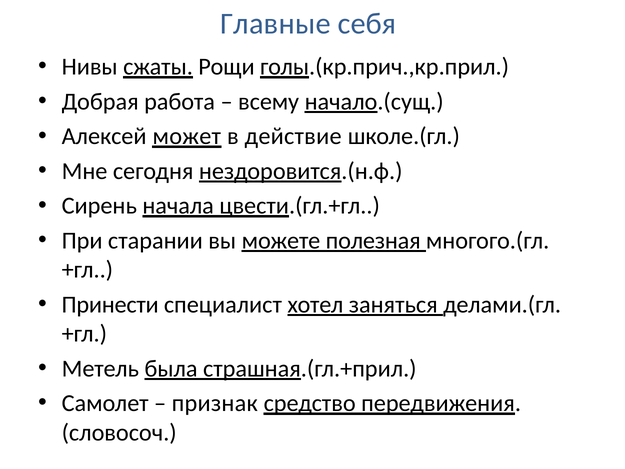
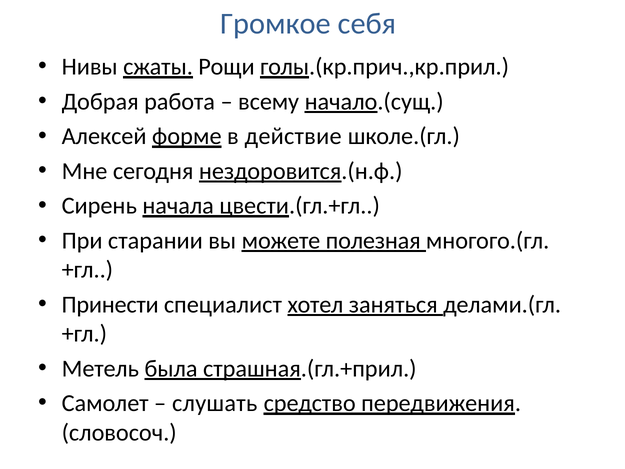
Главные: Главные -> Громкое
может: может -> форме
признак: признак -> слушать
